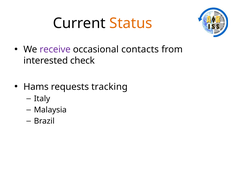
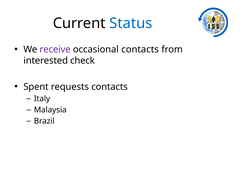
Status colour: orange -> blue
Hams: Hams -> Spent
requests tracking: tracking -> contacts
